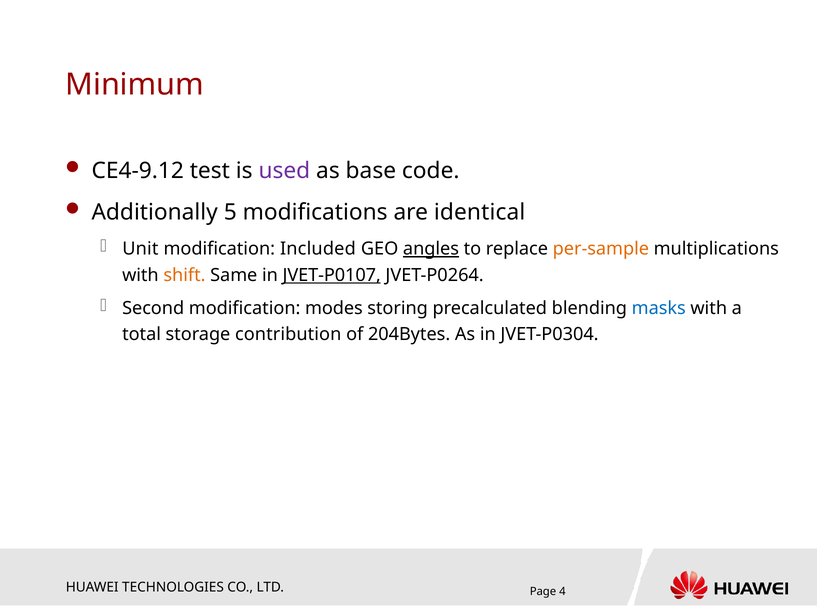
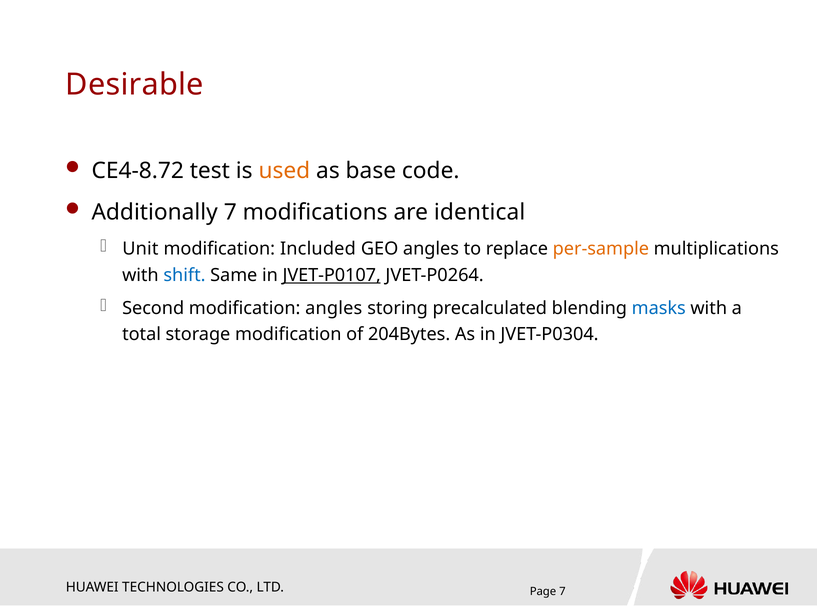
Minimum: Minimum -> Desirable
CE4-9.12: CE4-9.12 -> CE4-8.72
used colour: purple -> orange
Additionally 5: 5 -> 7
angles at (431, 249) underline: present -> none
shift colour: orange -> blue
modification modes: modes -> angles
storage contribution: contribution -> modification
Page 4: 4 -> 7
